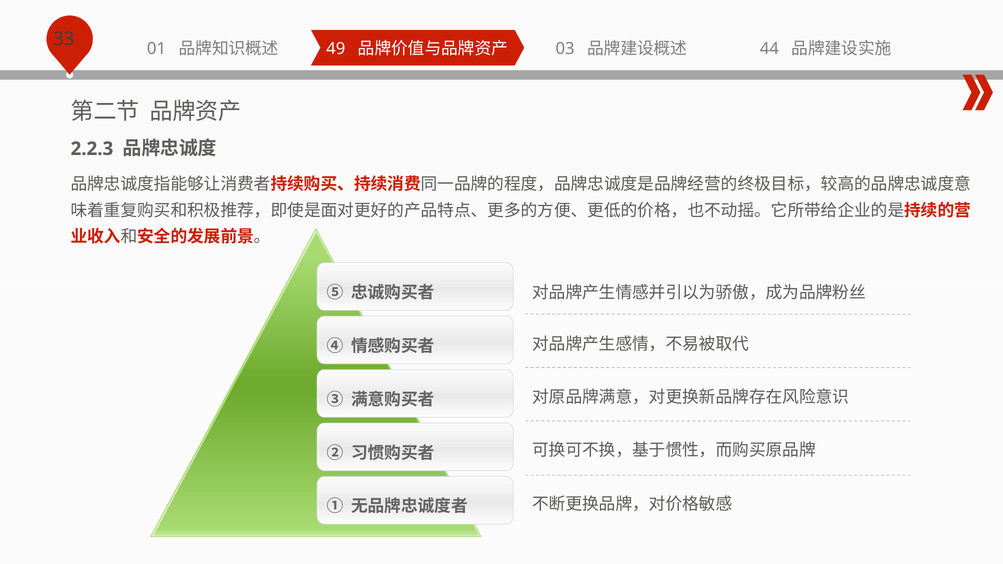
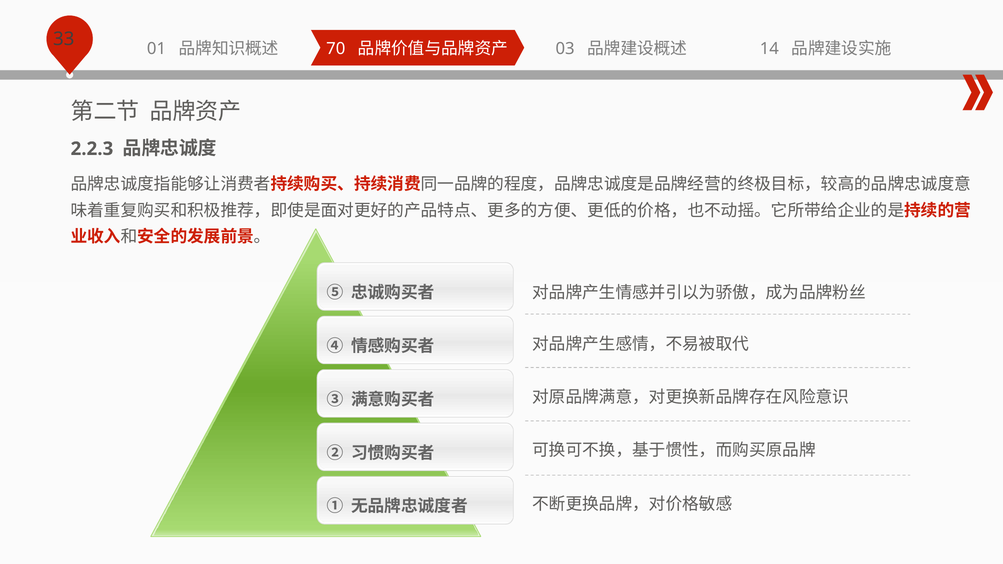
44: 44 -> 14
49: 49 -> 70
